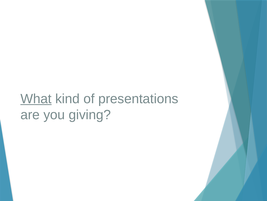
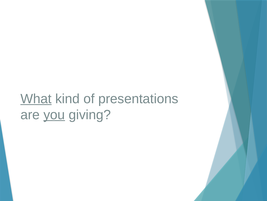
you underline: none -> present
